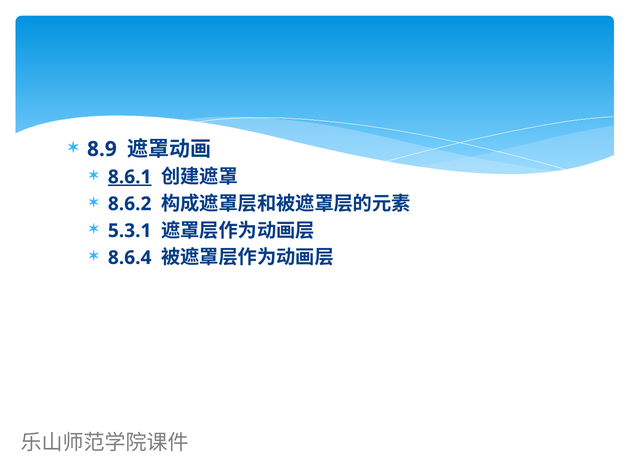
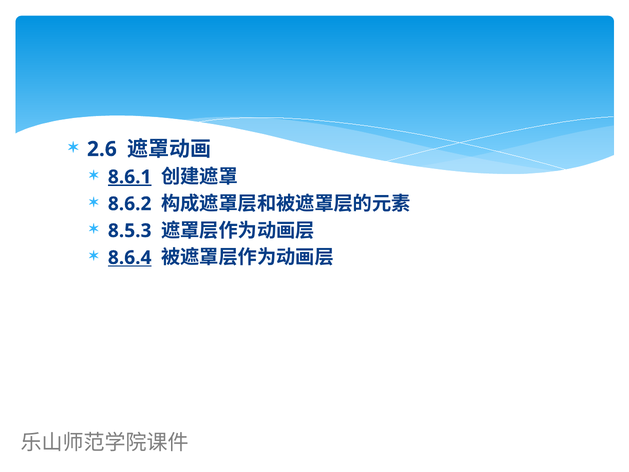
8.9: 8.9 -> 2.6
5.3.1: 5.3.1 -> 8.5.3
8.6.4 underline: none -> present
